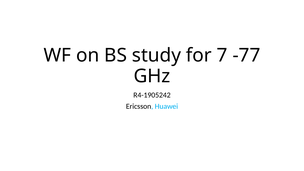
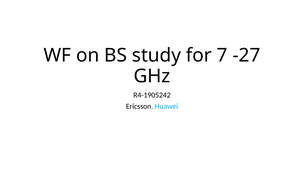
-77: -77 -> -27
